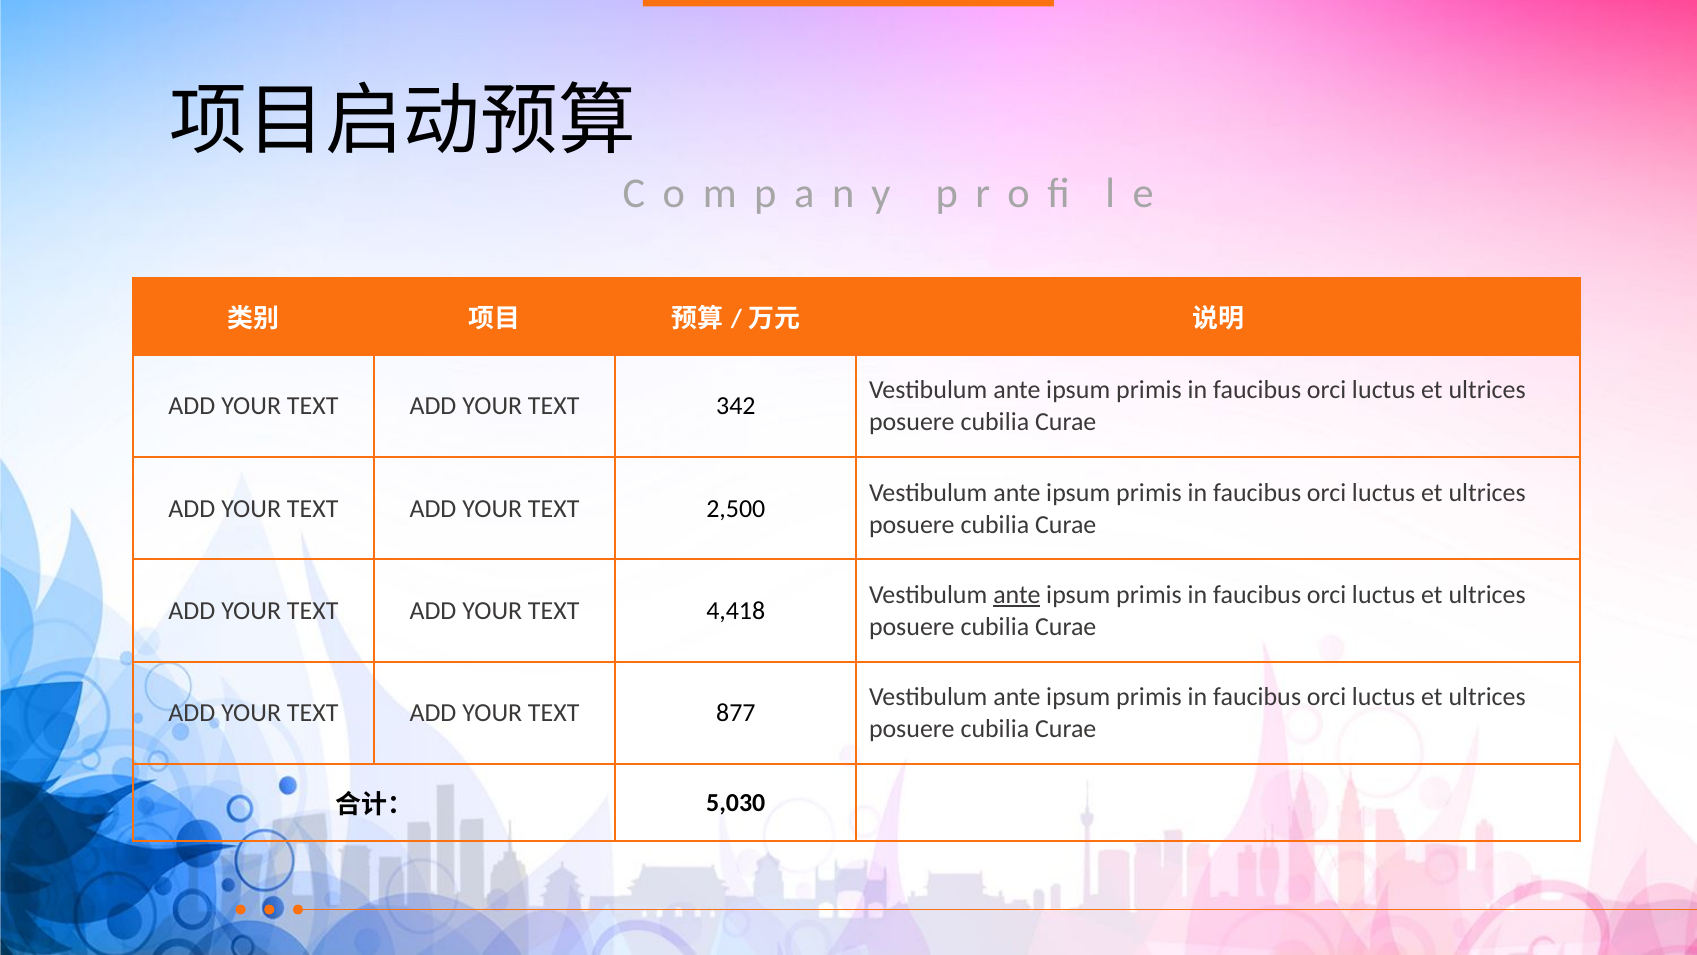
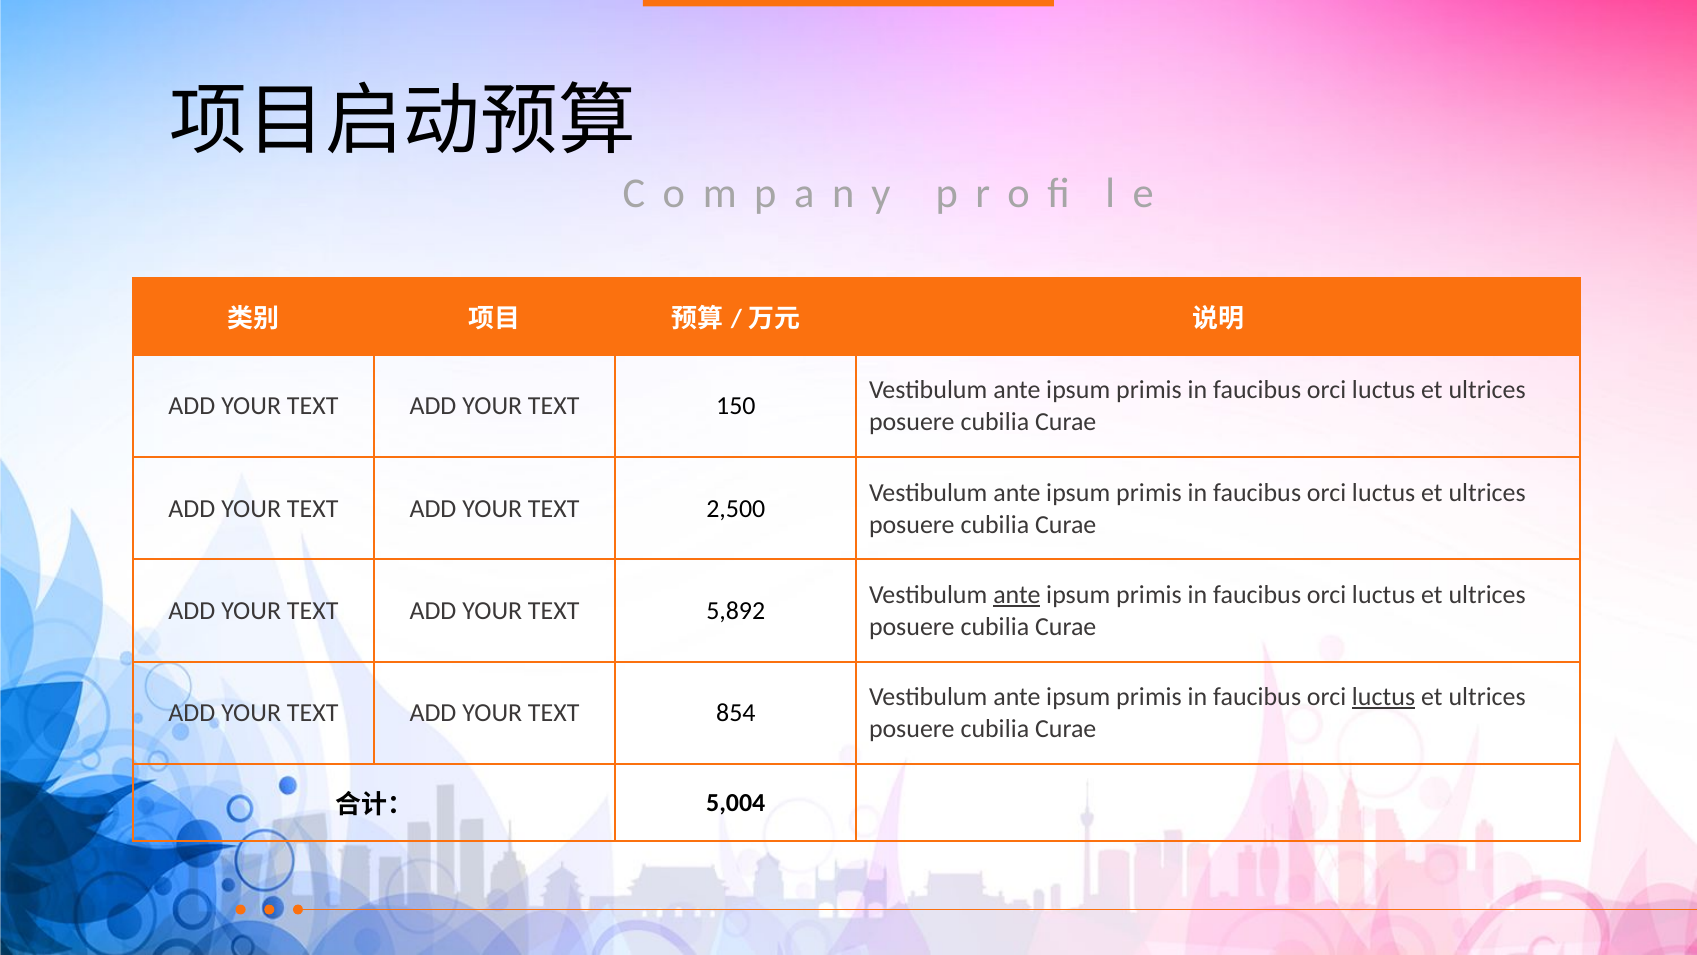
342: 342 -> 150
4,418: 4,418 -> 5,892
luctus at (1384, 697) underline: none -> present
877: 877 -> 854
5,030: 5,030 -> 5,004
